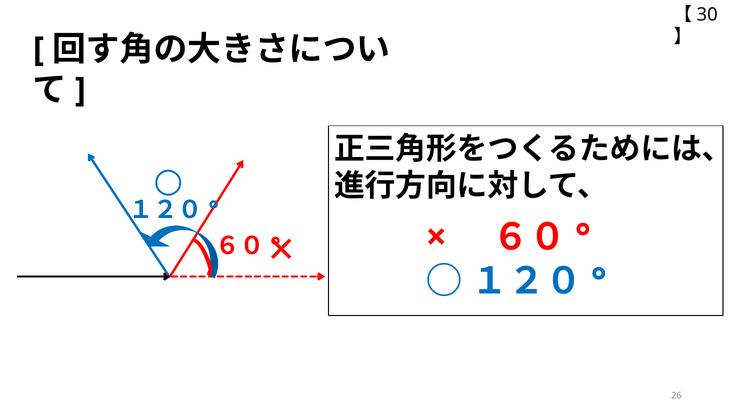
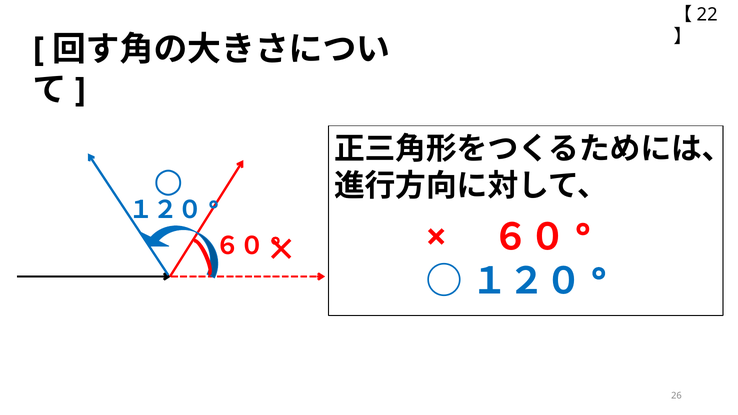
30: 30 -> 22
